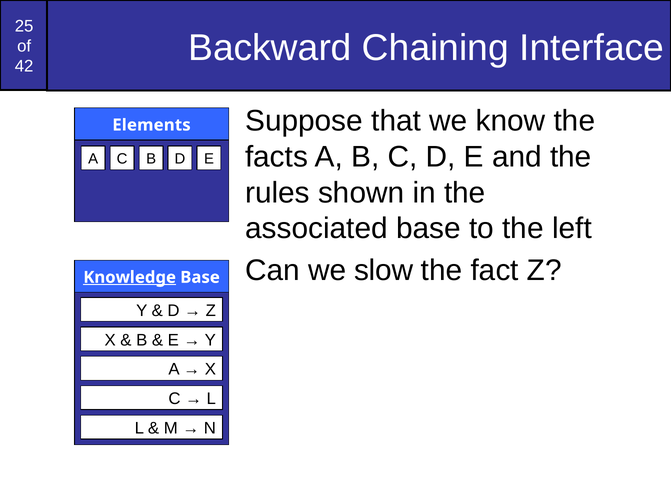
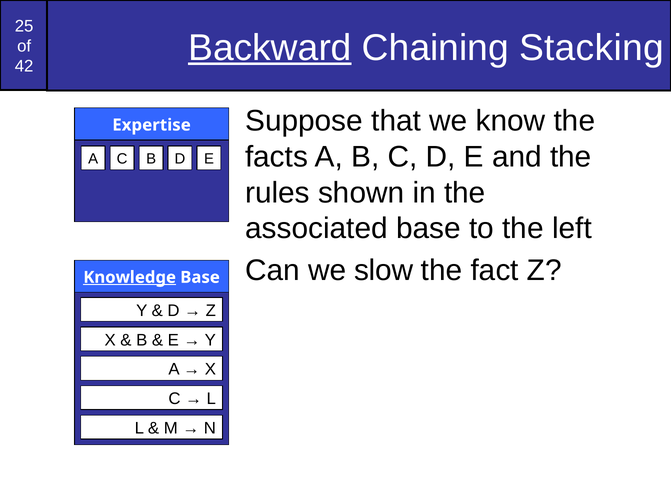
Backward underline: none -> present
Interface: Interface -> Stacking
Elements: Elements -> Expertise
